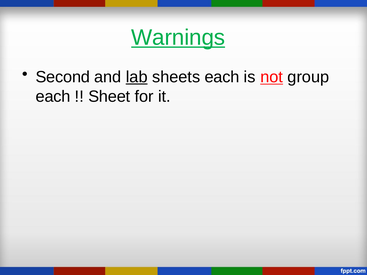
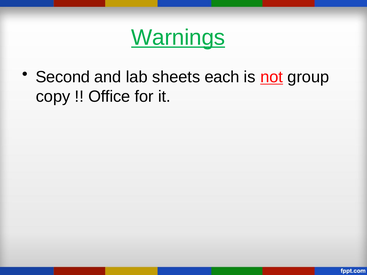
lab underline: present -> none
each at (53, 97): each -> copy
Sheet: Sheet -> Office
